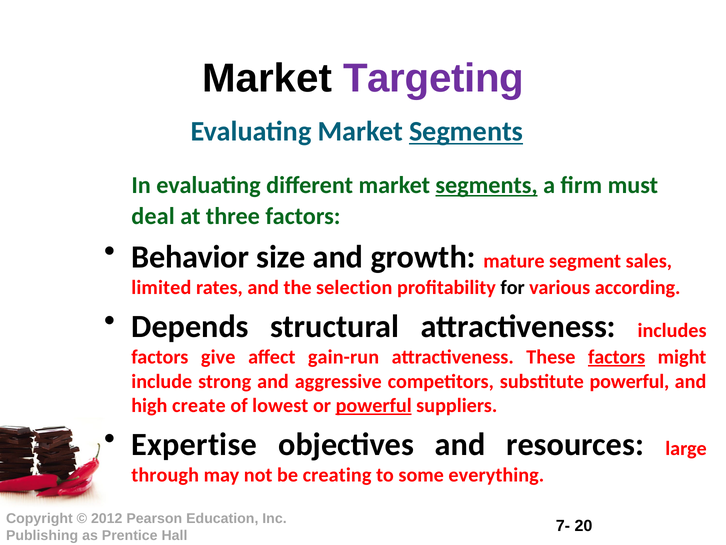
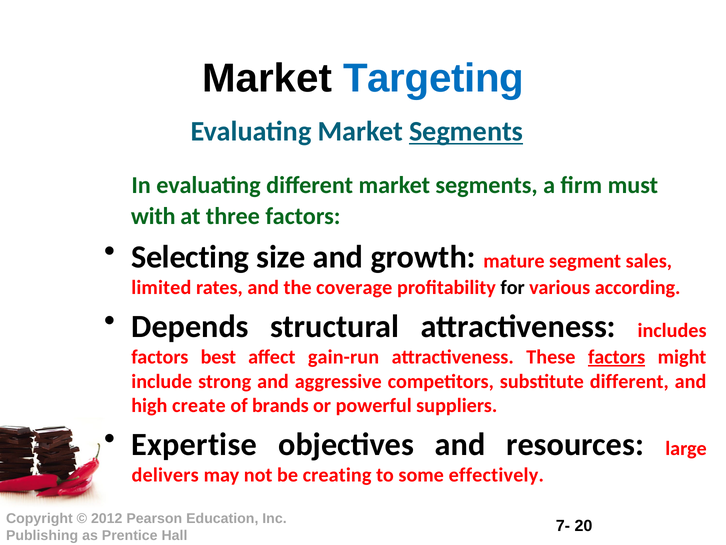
Targeting colour: purple -> blue
segments at (487, 185) underline: present -> none
deal: deal -> with
Behavior: Behavior -> Selecting
selection: selection -> coverage
give: give -> best
substitute powerful: powerful -> different
lowest: lowest -> brands
powerful at (374, 405) underline: present -> none
through: through -> delivers
everything: everything -> effectively
